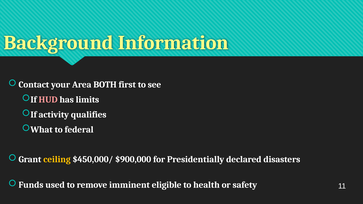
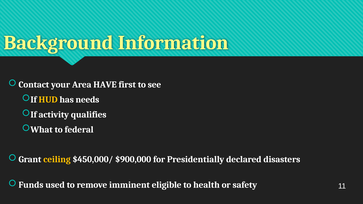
BOTH: BOTH -> HAVE
HUD colour: pink -> yellow
limits: limits -> needs
